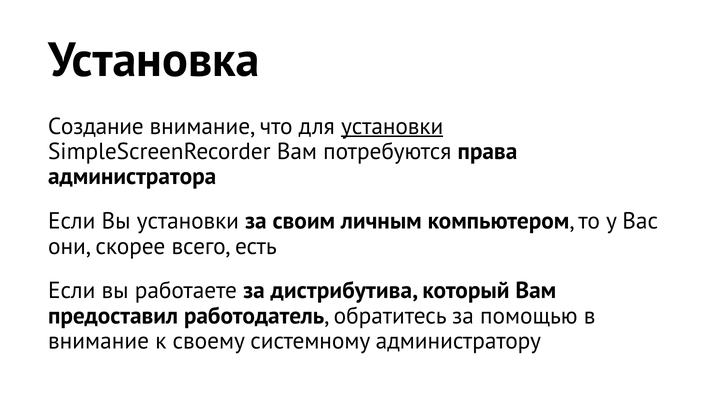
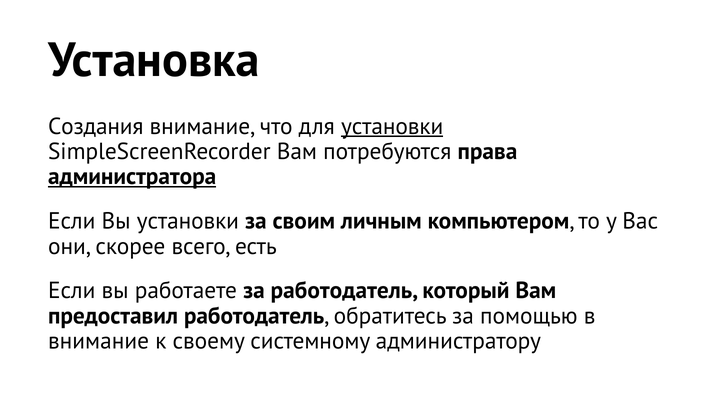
Создание: Создание -> Создания
администратора underline: none -> present
за дистрибутива: дистрибутива -> работодатель
